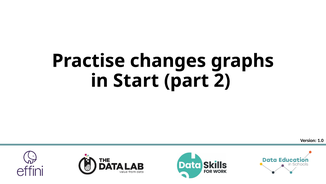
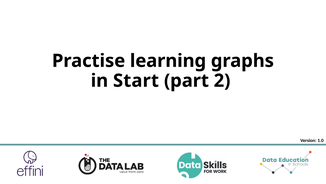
changes: changes -> learning
